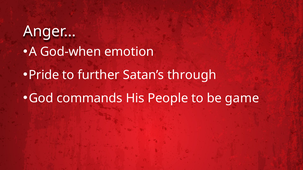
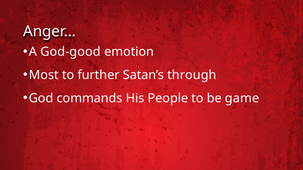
God-when: God-when -> God-good
Pride: Pride -> Most
